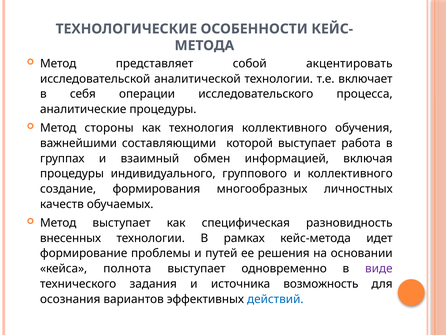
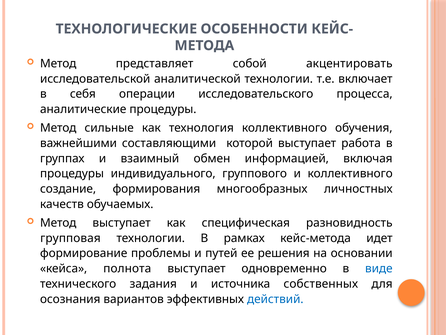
стороны: стороны -> сильные
внесенных: внесенных -> групповая
виде colour: purple -> blue
возможность: возможность -> собственных
